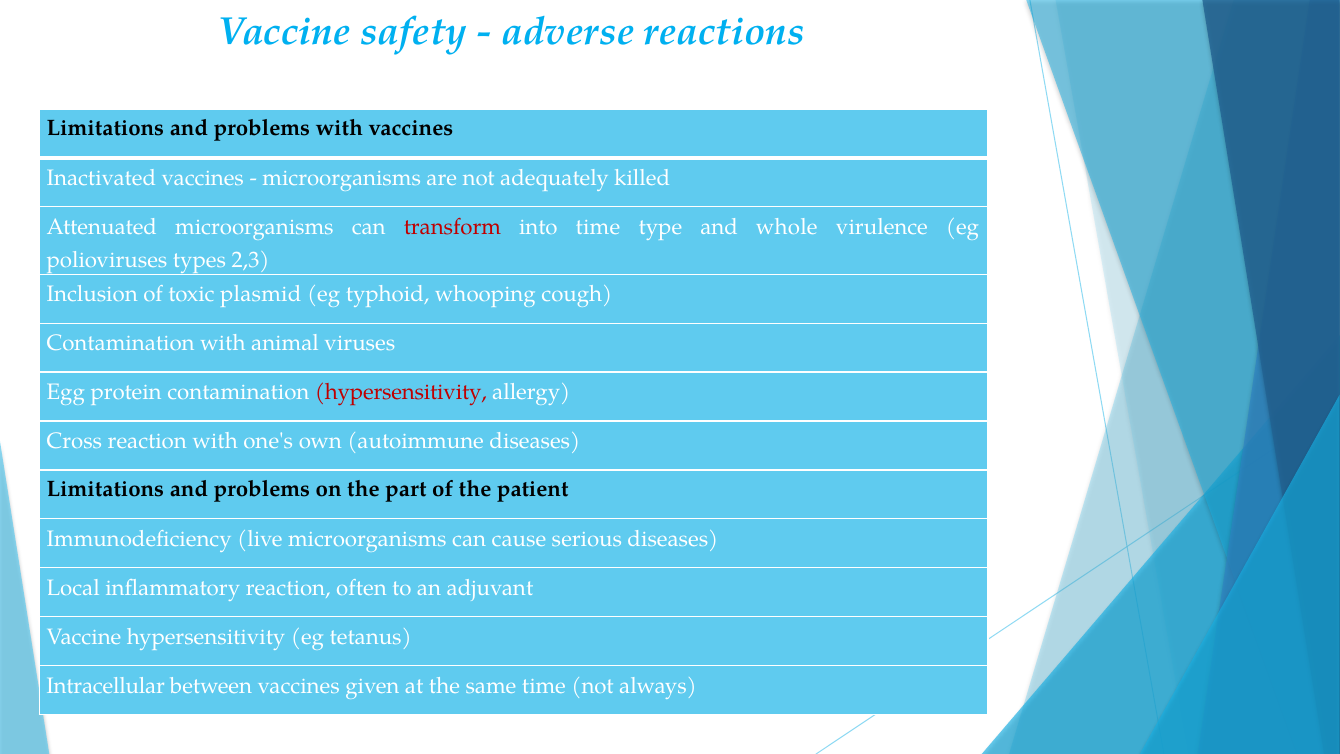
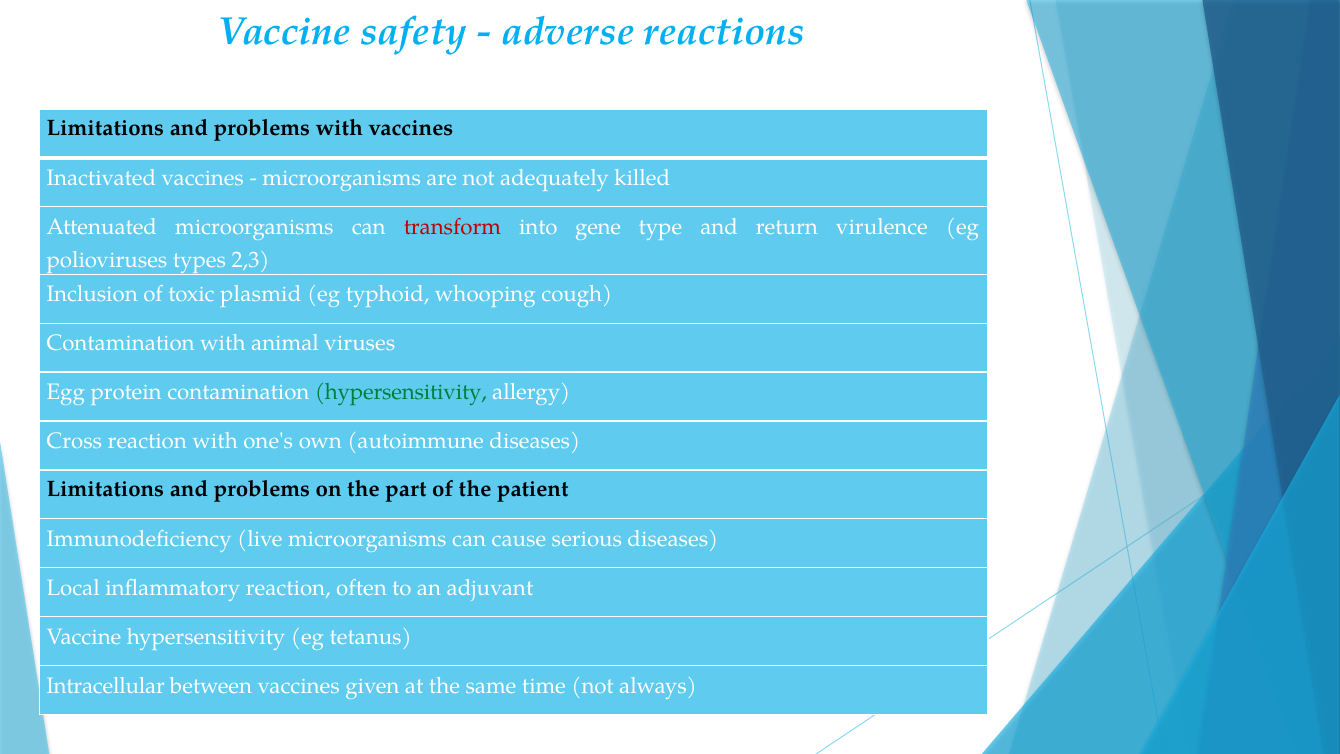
into time: time -> gene
whole: whole -> return
hypersensitivity at (401, 392) colour: red -> green
